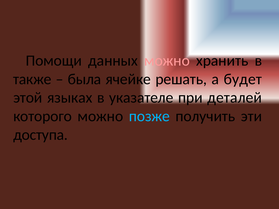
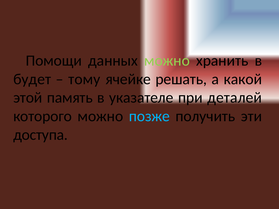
можно at (167, 61) colour: pink -> light green
также: также -> будет
была: была -> тому
будет: будет -> какой
языках: языках -> память
